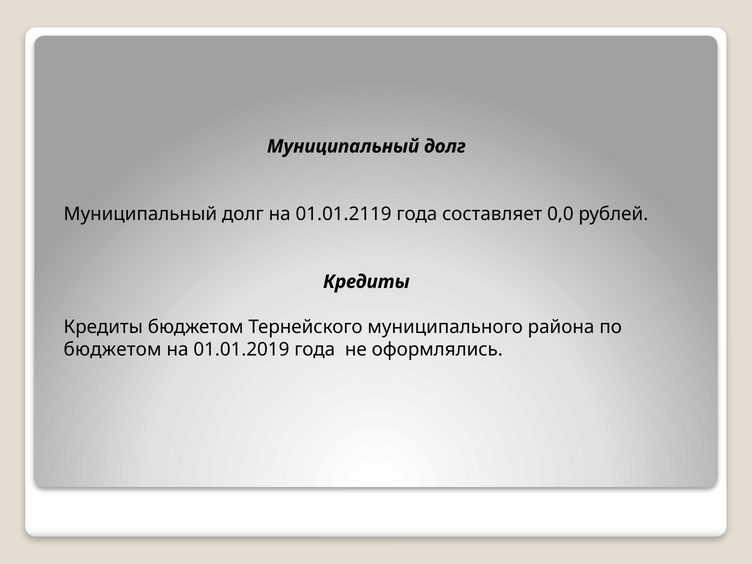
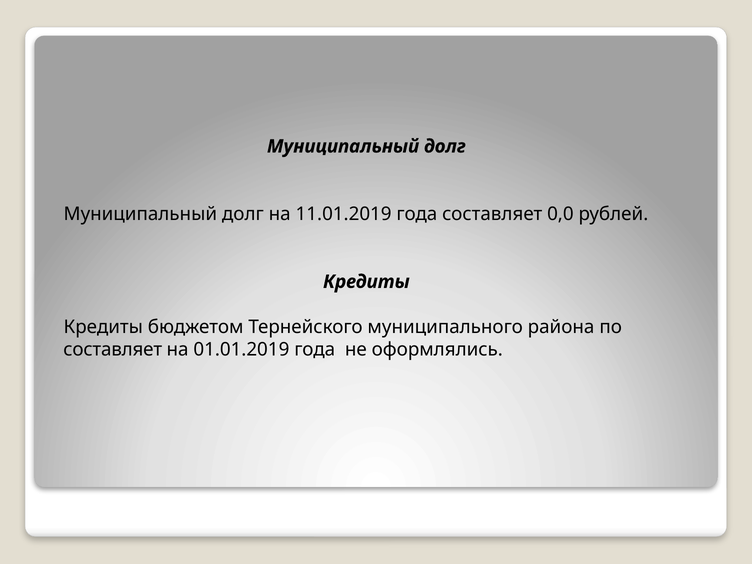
01.01.2119: 01.01.2119 -> 11.01.2019
бюджетом at (113, 349): бюджетом -> составляет
